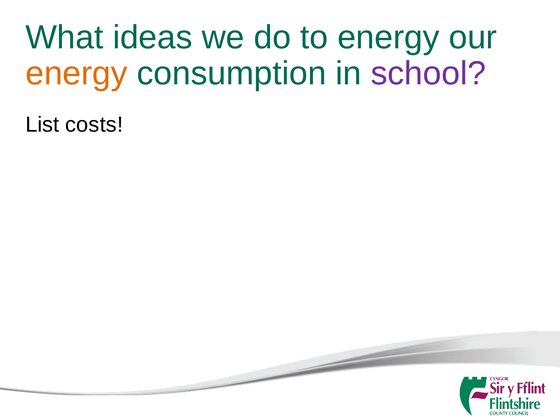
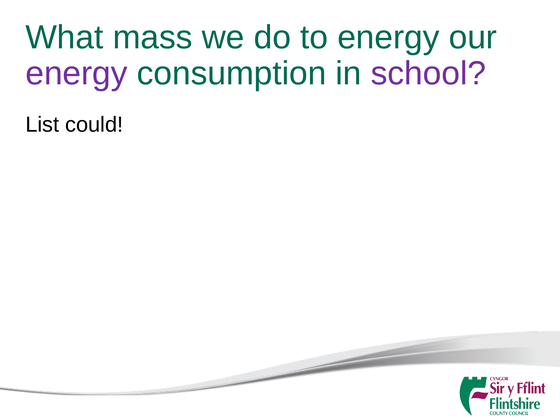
ideas: ideas -> mass
energy at (77, 74) colour: orange -> purple
costs: costs -> could
